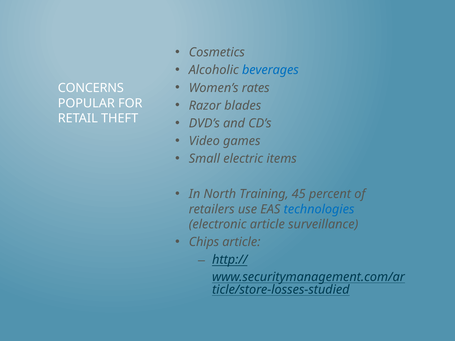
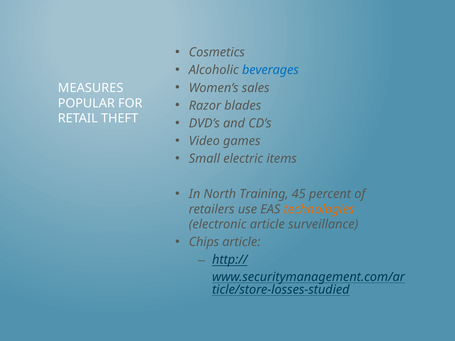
rates: rates -> sales
CONCERNS: CONCERNS -> MEASURES
technologies colour: blue -> orange
